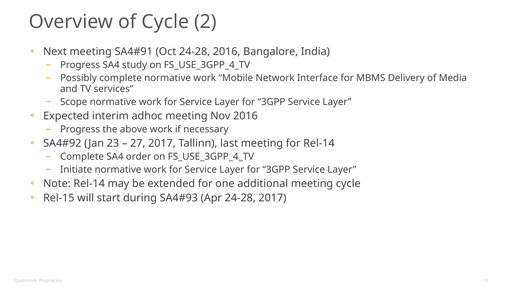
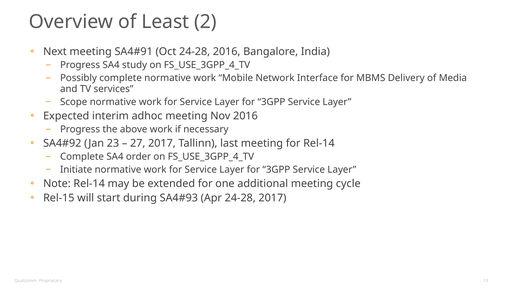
of Cycle: Cycle -> Least
